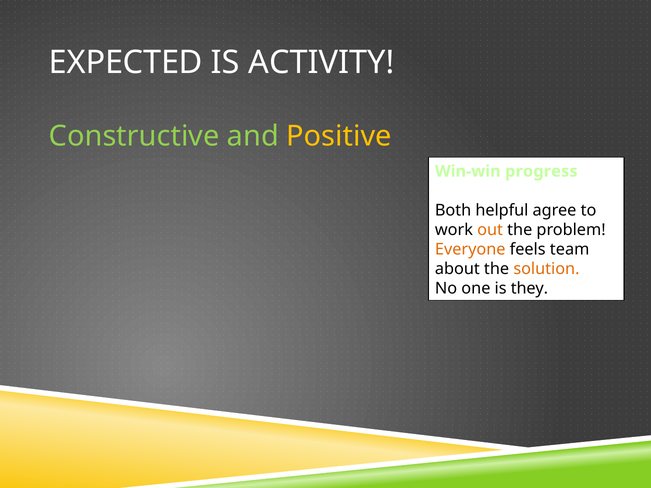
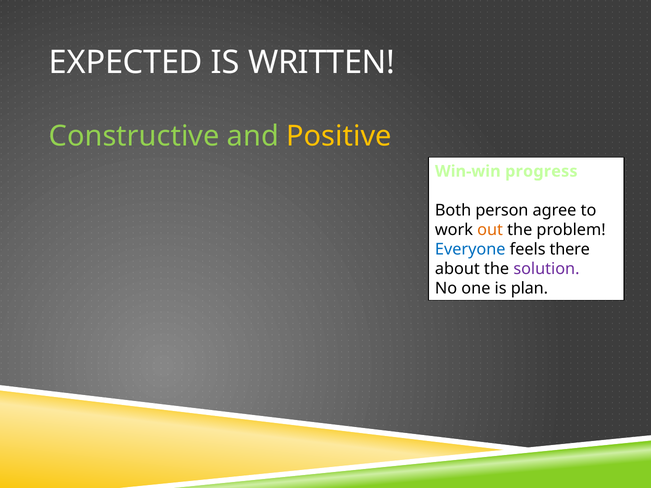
ACTIVITY: ACTIVITY -> WRITTEN
helpful: helpful -> person
Everyone colour: orange -> blue
team: team -> there
solution colour: orange -> purple
they: they -> plan
